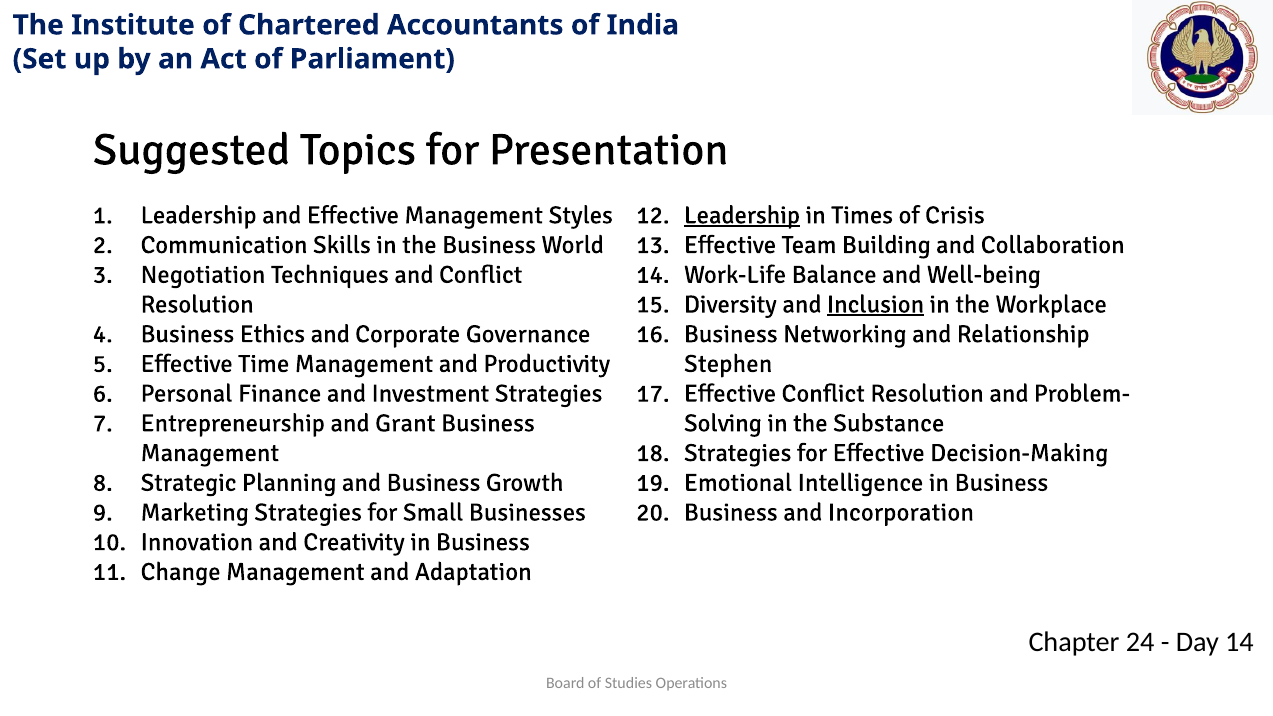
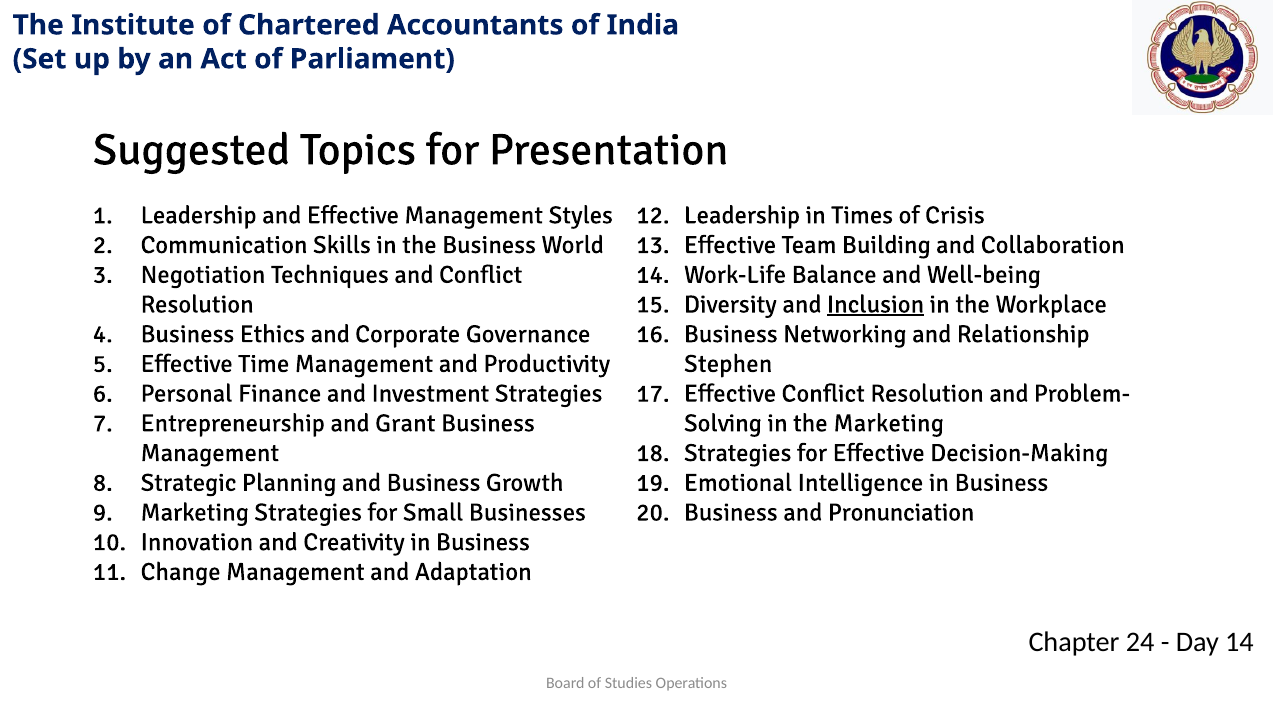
Leadership at (742, 215) underline: present -> none
the Substance: Substance -> Marketing
Incorporation: Incorporation -> Pronunciation
